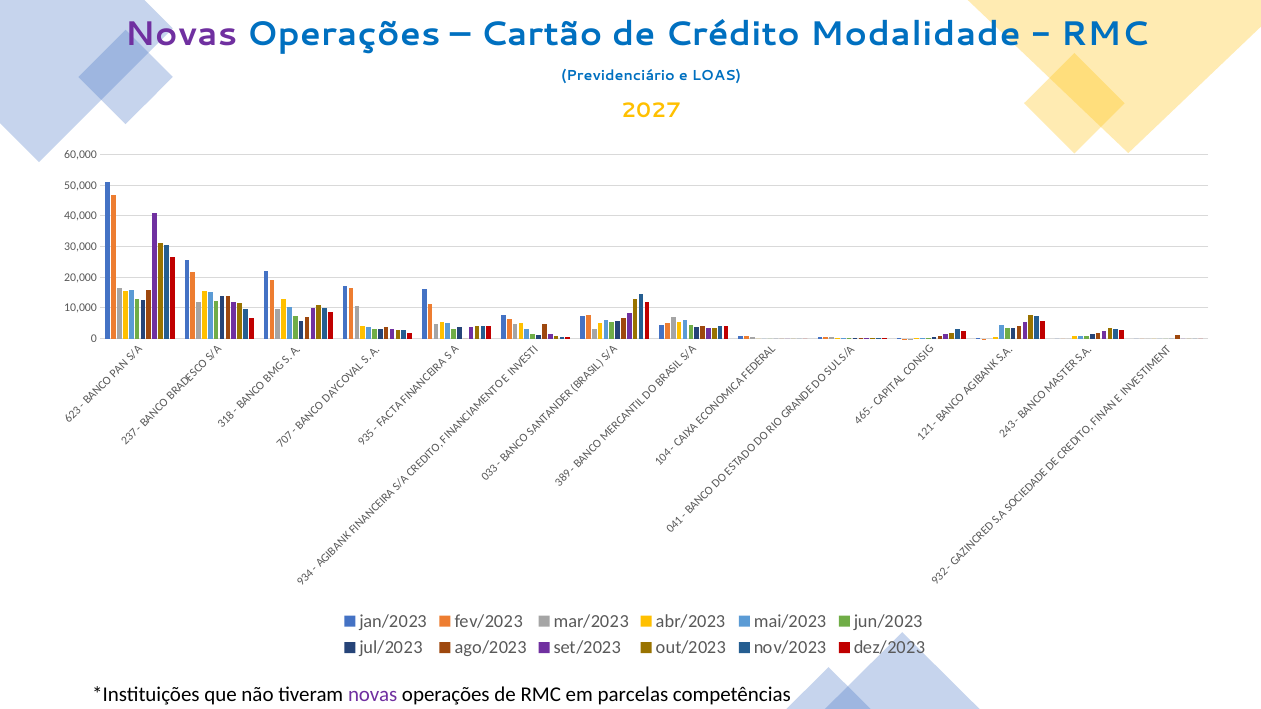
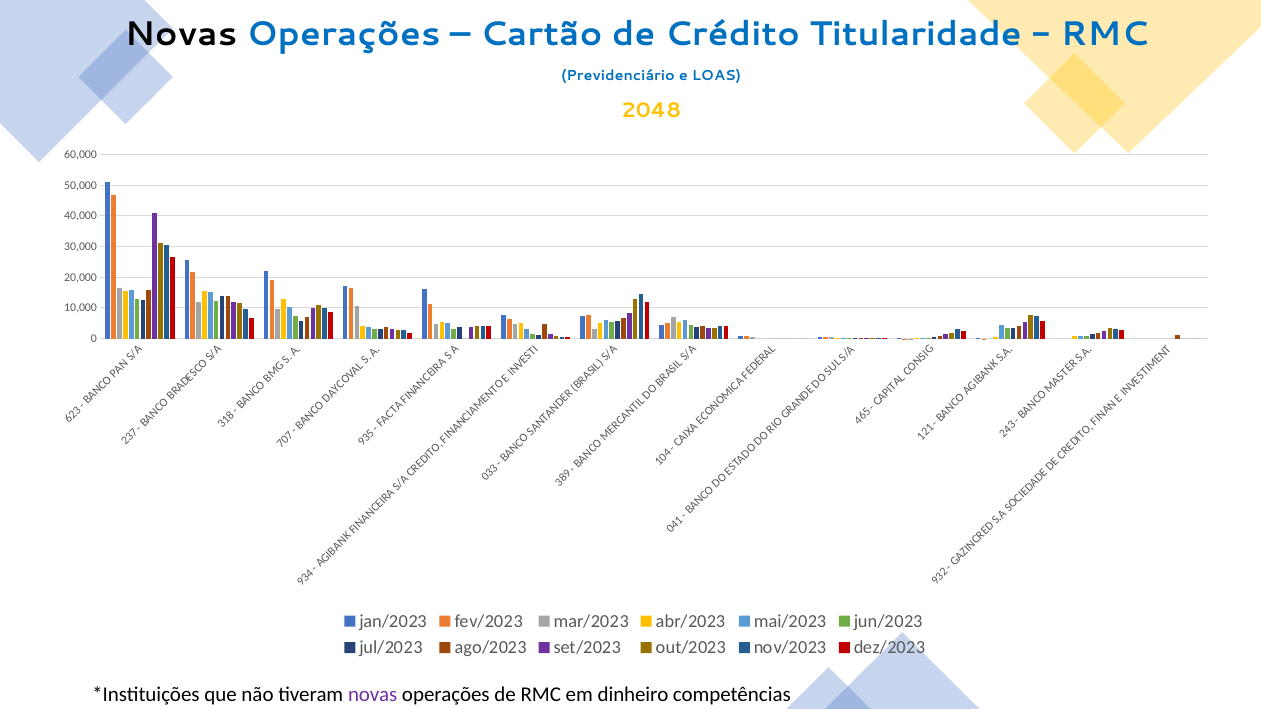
Novas at (181, 34) colour: purple -> black
Modalidade: Modalidade -> Titularidade
2027: 2027 -> 2048
parcelas: parcelas -> dinheiro
